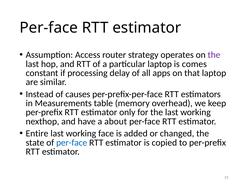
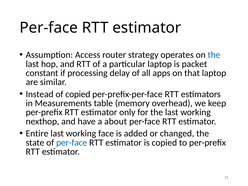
the at (214, 55) colour: purple -> blue
comes: comes -> packet
of causes: causes -> copied
